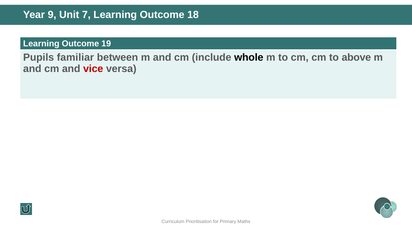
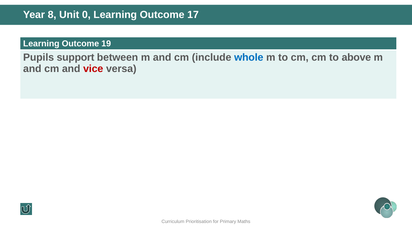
9: 9 -> 8
7: 7 -> 0
18: 18 -> 17
familiar: familiar -> support
whole colour: black -> blue
